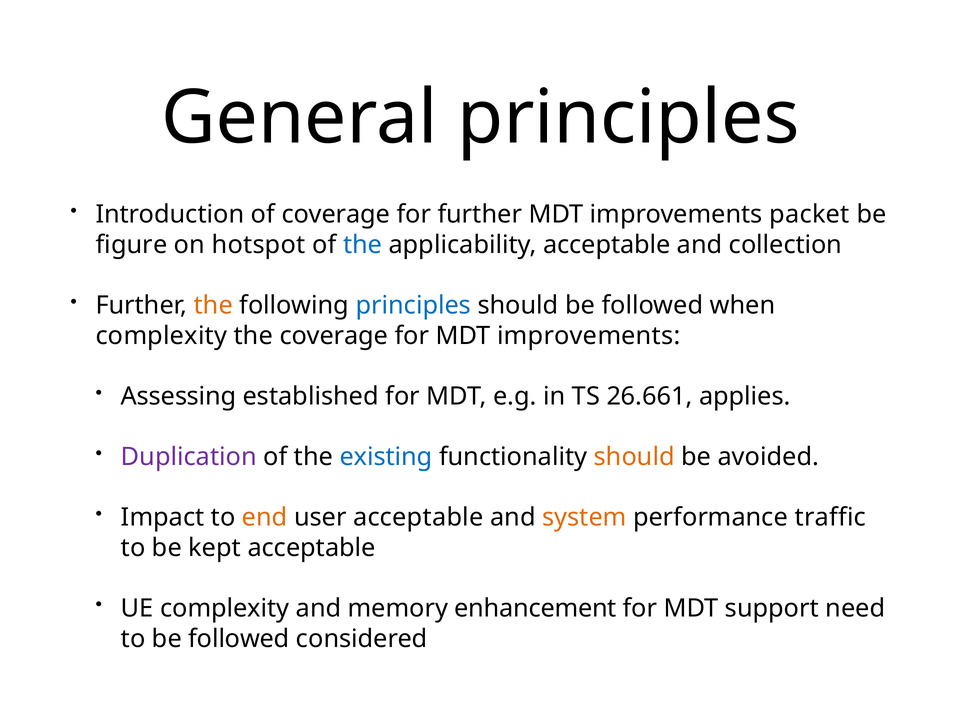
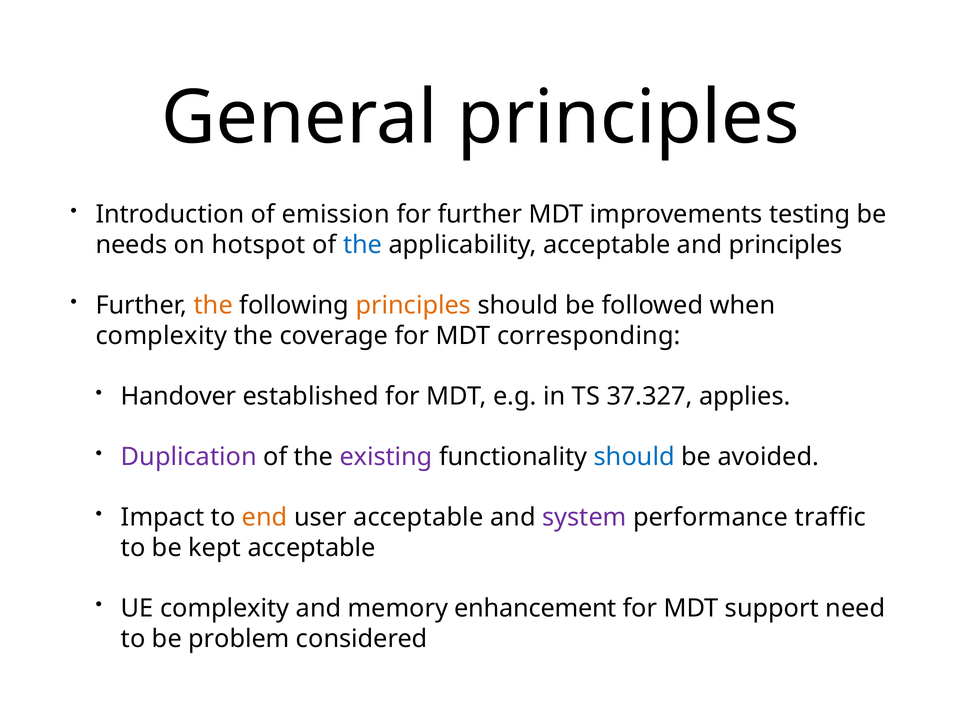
of coverage: coverage -> emission
packet: packet -> testing
figure: figure -> needs
and collection: collection -> principles
principles at (413, 305) colour: blue -> orange
for MDT improvements: improvements -> corresponding
Assessing: Assessing -> Handover
26.661: 26.661 -> 37.327
existing colour: blue -> purple
should at (634, 457) colour: orange -> blue
system colour: orange -> purple
to be followed: followed -> problem
